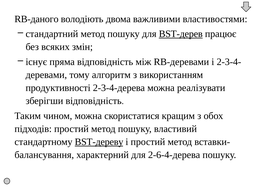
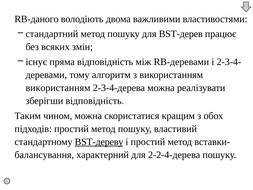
BST-дерев underline: present -> none
продуктивності at (58, 88): продуктивності -> використанням
2-6-4-дерева: 2-6-4-дерева -> 2-2-4-дерева
